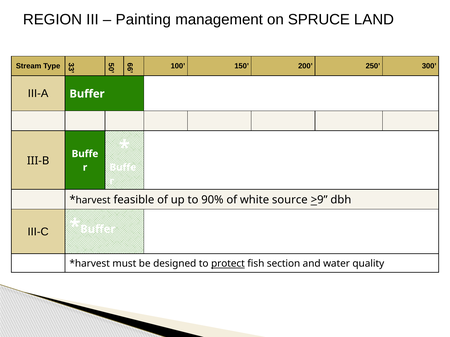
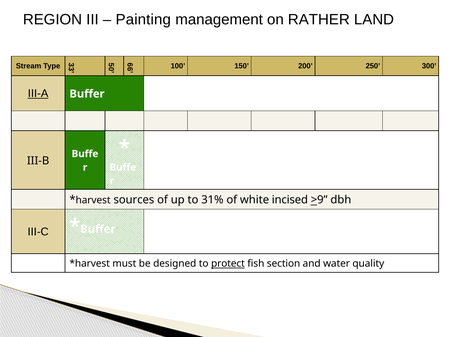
SPRUCE: SPRUCE -> RATHER
III-A underline: none -> present
feasible: feasible -> sources
90%: 90% -> 31%
source: source -> incised
